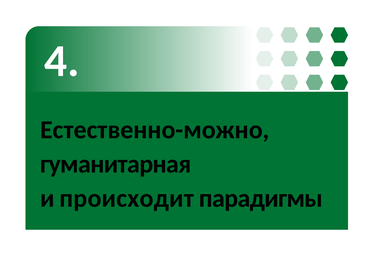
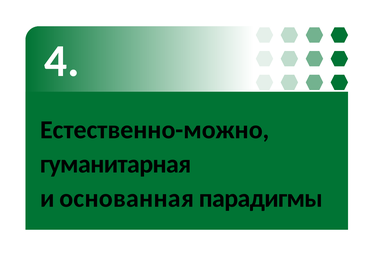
происходит: происходит -> основанная
